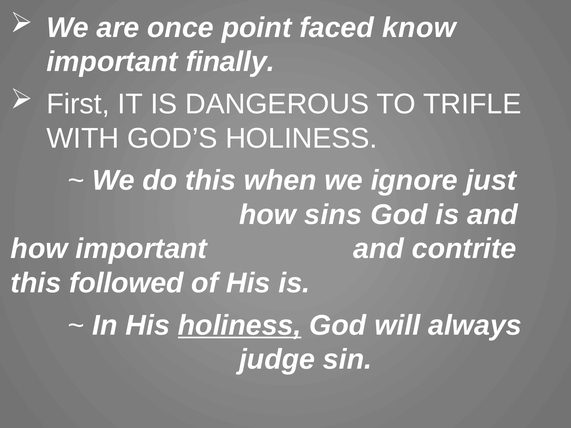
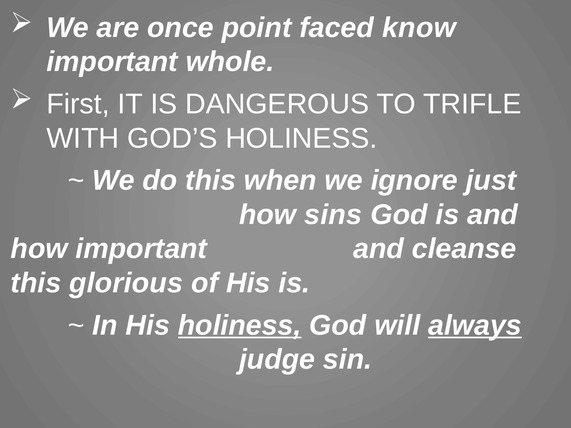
finally: finally -> whole
contrite: contrite -> cleanse
followed: followed -> glorious
always underline: none -> present
